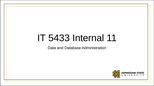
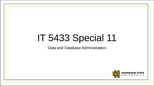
Internal: Internal -> Special
